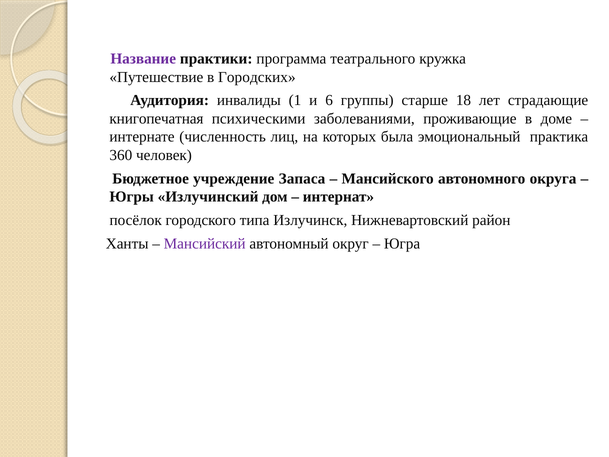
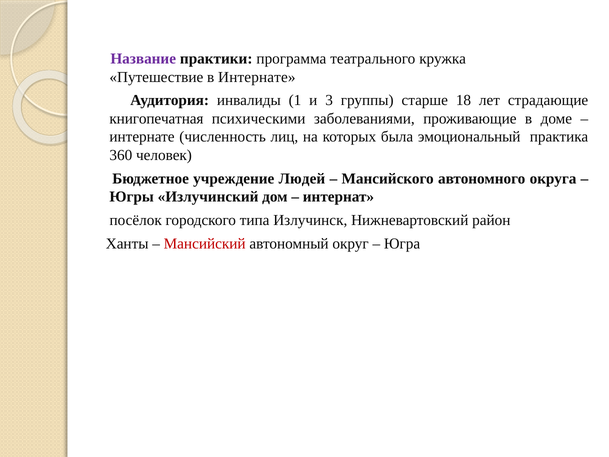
в Городских: Городских -> Интернате
6: 6 -> 3
Запаса: Запаса -> Людей
Мансийский colour: purple -> red
